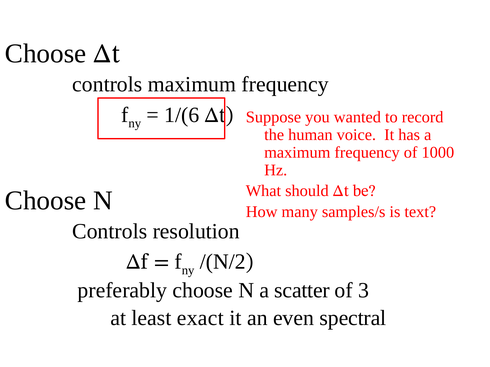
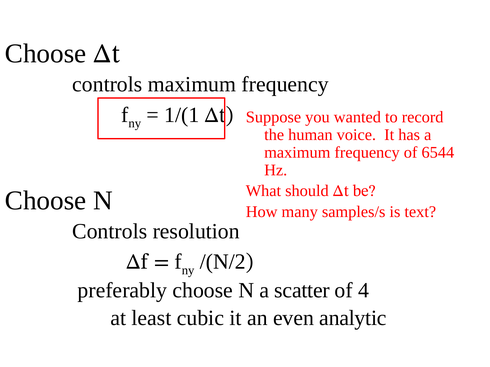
1/(6: 1/(6 -> 1/(1
1000: 1000 -> 6544
3: 3 -> 4
exact: exact -> cubic
spectral: spectral -> analytic
